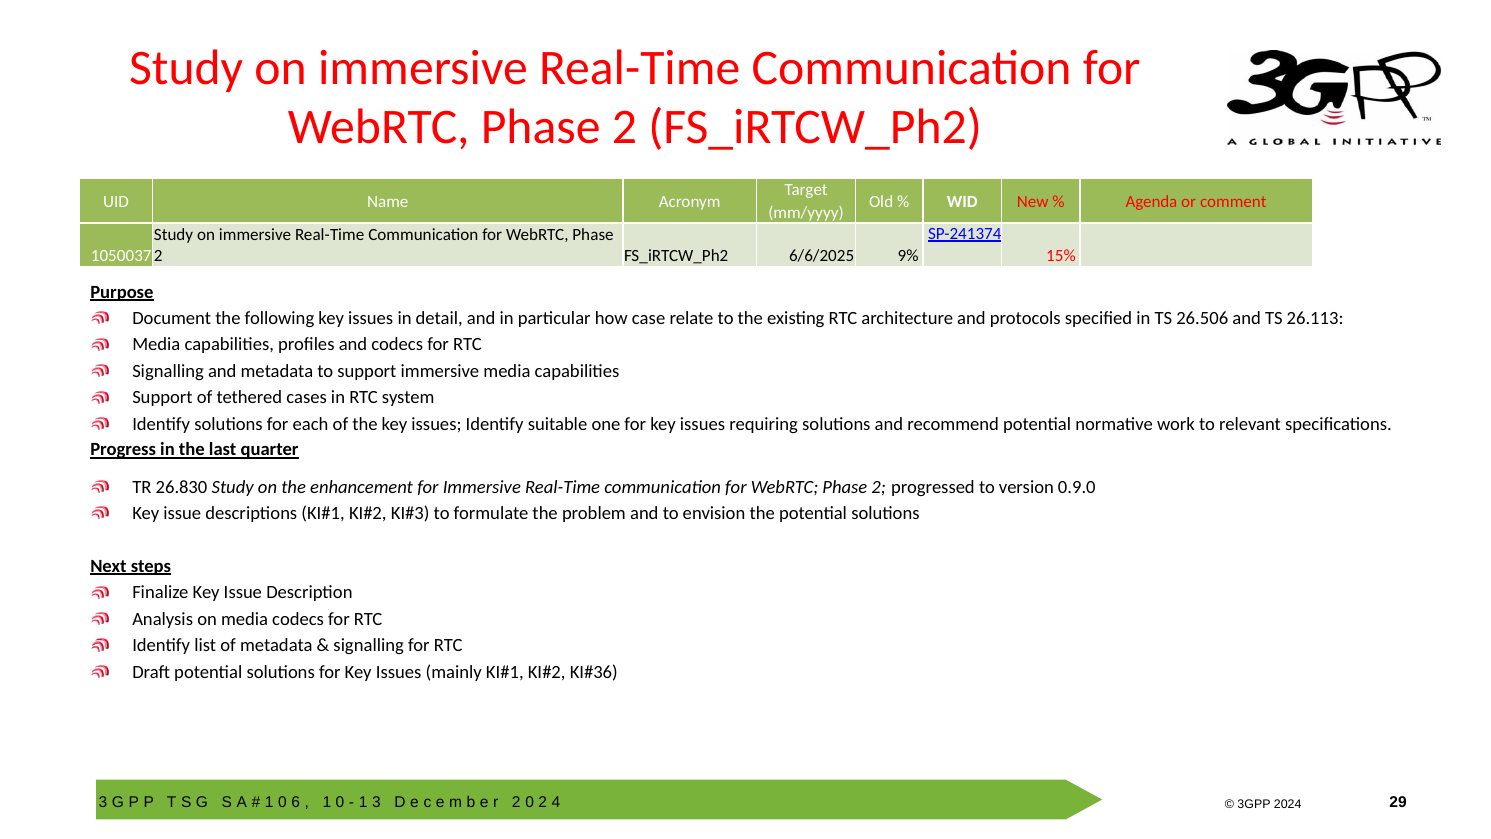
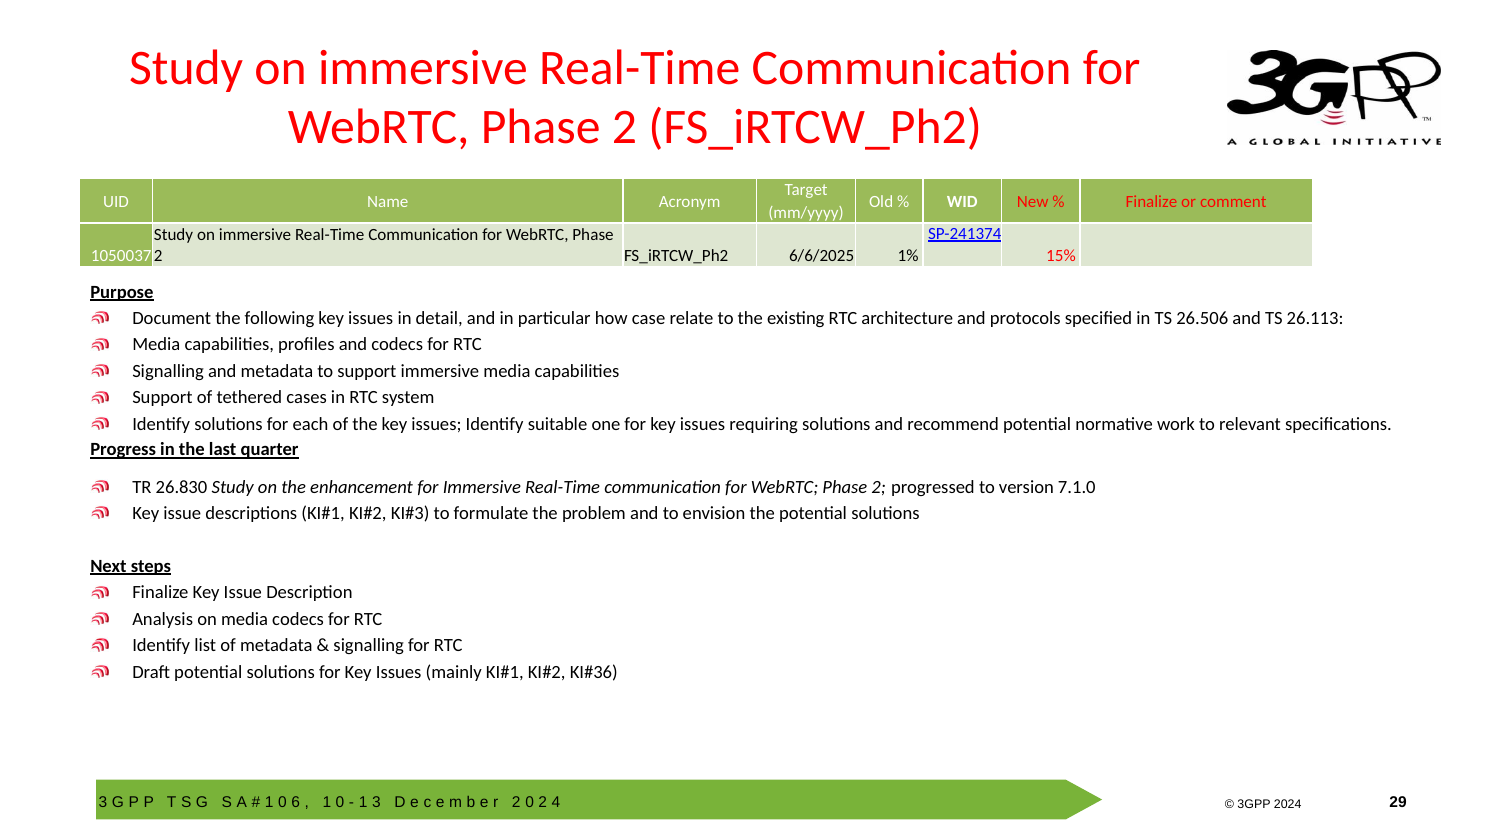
Agenda at (1152, 201): Agenda -> Finalize
9%: 9% -> 1%
0.9.0: 0.9.0 -> 7.1.0
